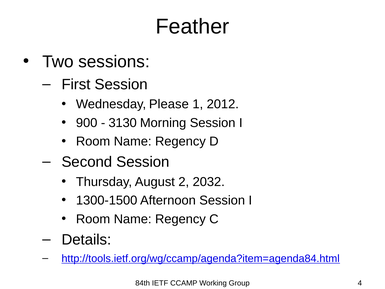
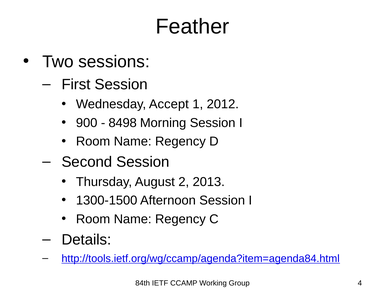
Please: Please -> Accept
3130: 3130 -> 8498
2032: 2032 -> 2013
